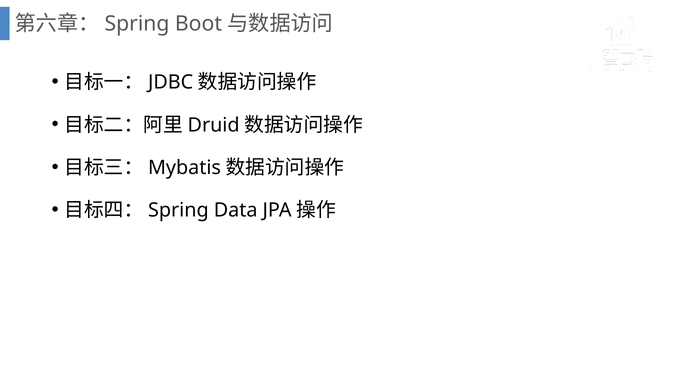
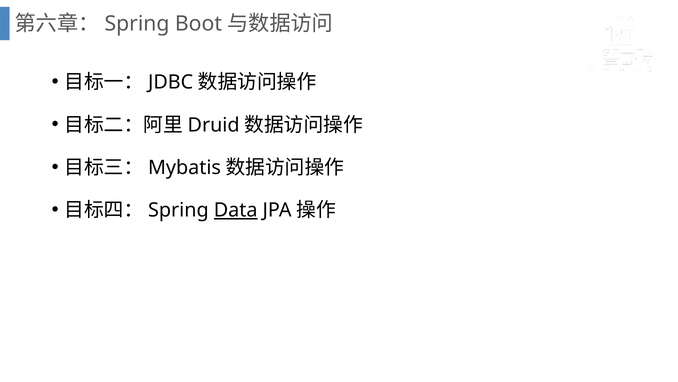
Data underline: none -> present
